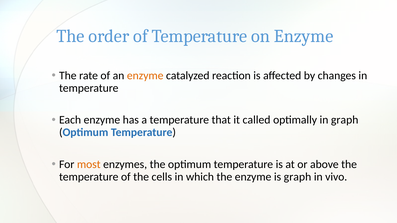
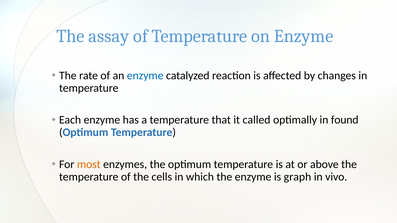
order: order -> assay
enzyme at (145, 76) colour: orange -> blue
in graph: graph -> found
